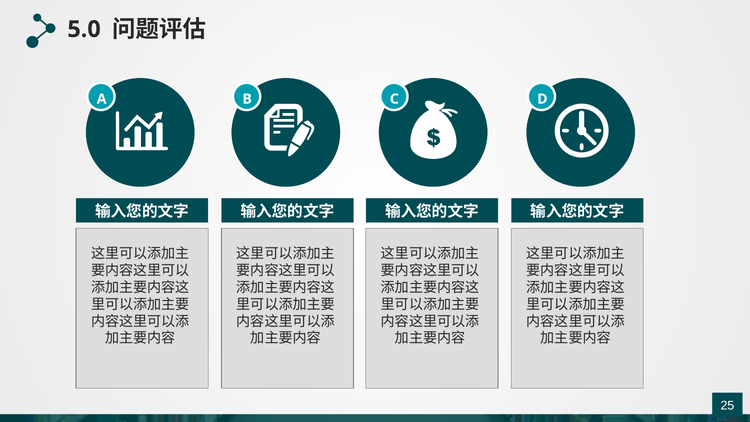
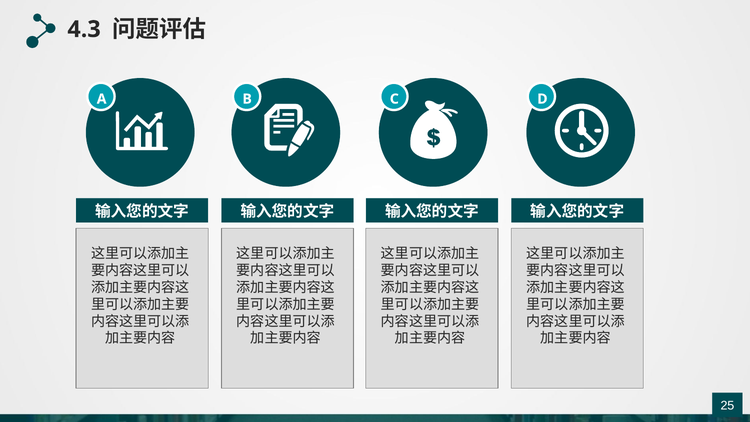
5.0: 5.0 -> 4.3
